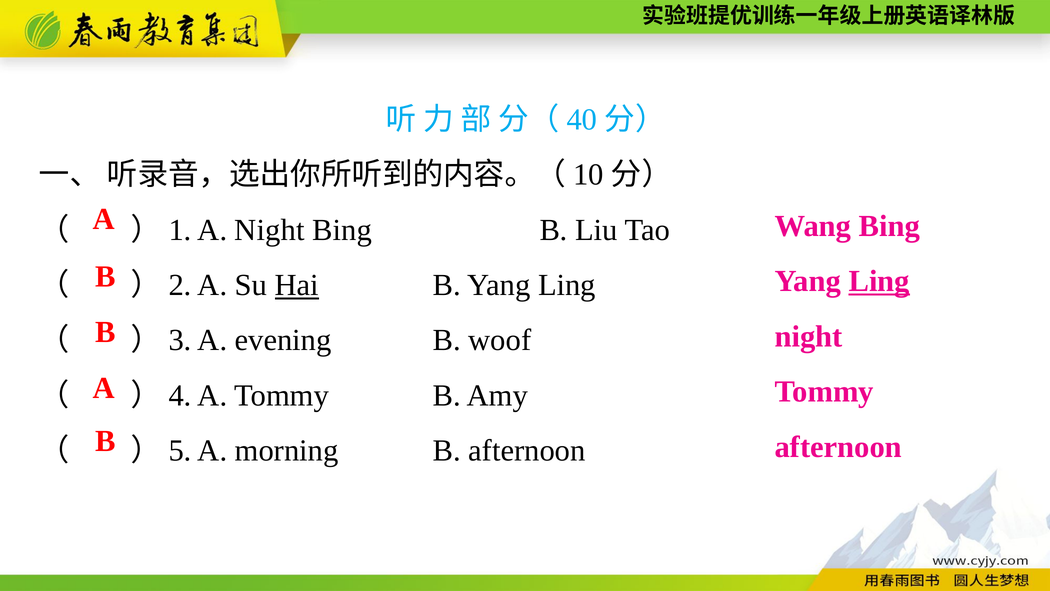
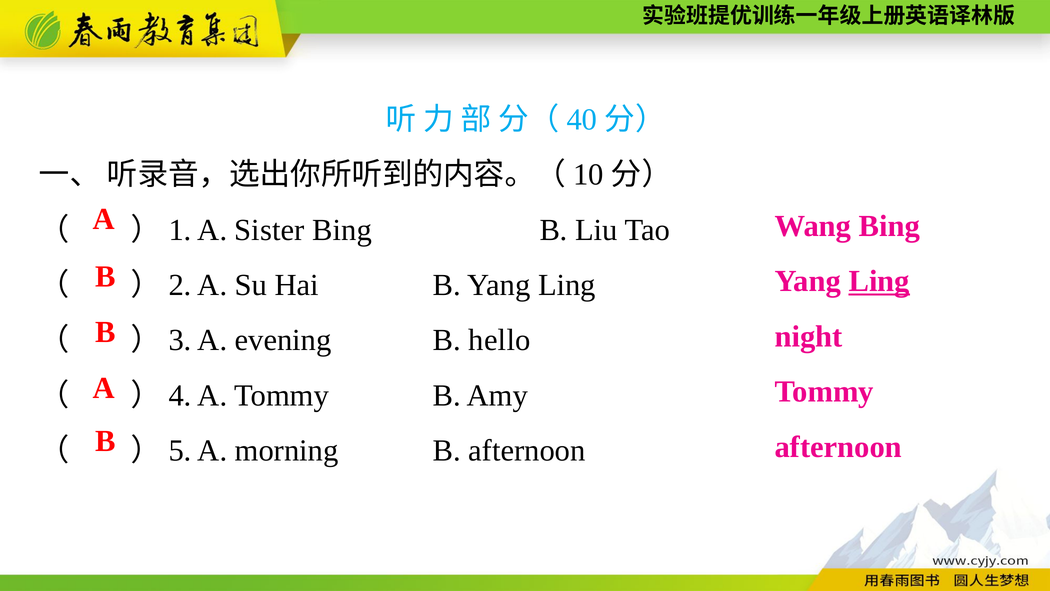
A Night: Night -> Sister
Hai underline: present -> none
woof: woof -> hello
